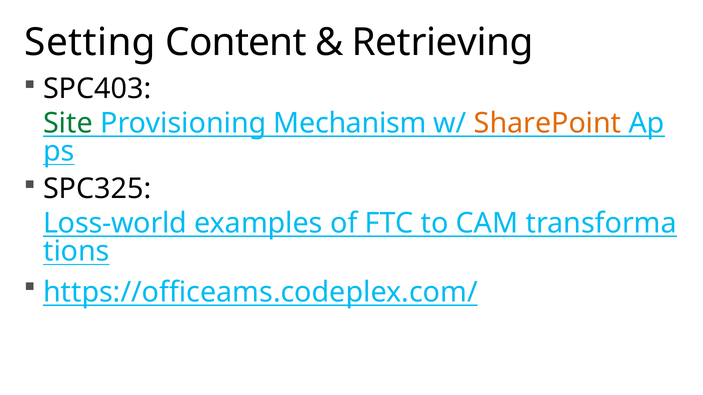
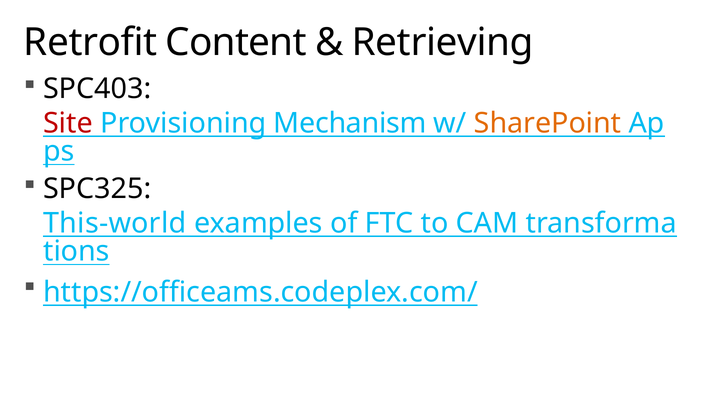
Setting: Setting -> Retrofit
Site colour: green -> red
Loss-world: Loss-world -> This-world
